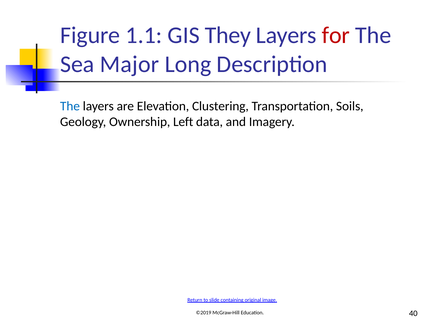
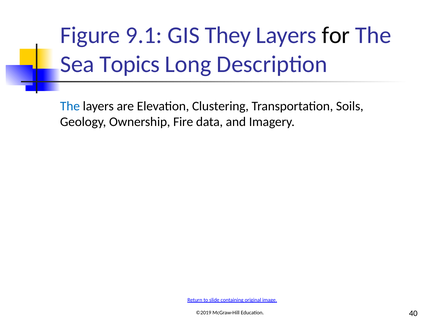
1.1: 1.1 -> 9.1
for colour: red -> black
Major: Major -> Topics
Left: Left -> Fire
